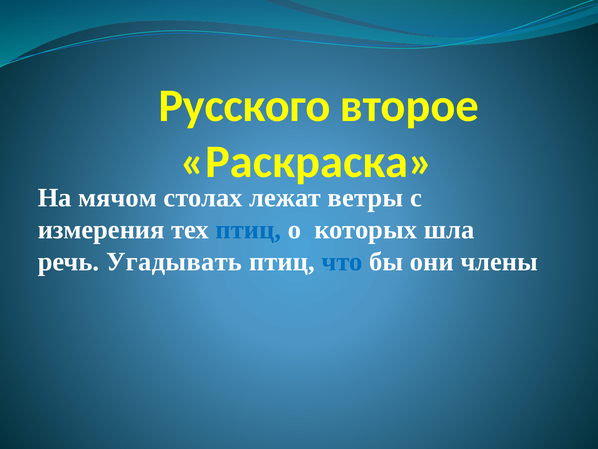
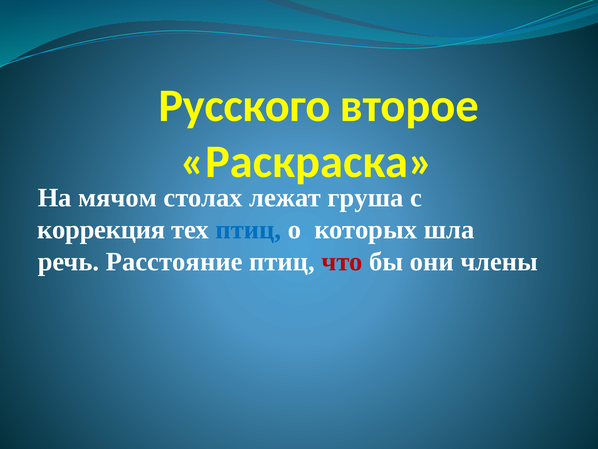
ветры: ветры -> груша
измерения: измерения -> коррекция
Угадывать: Угадывать -> Расстояние
что colour: blue -> red
